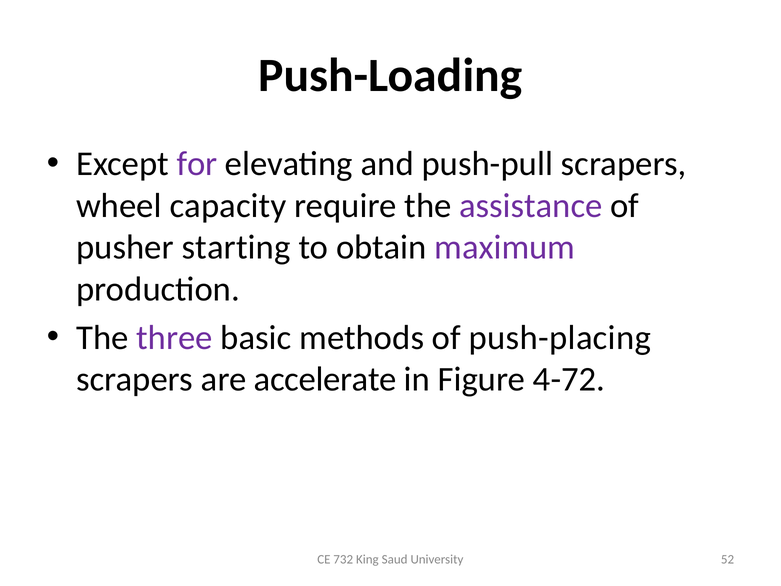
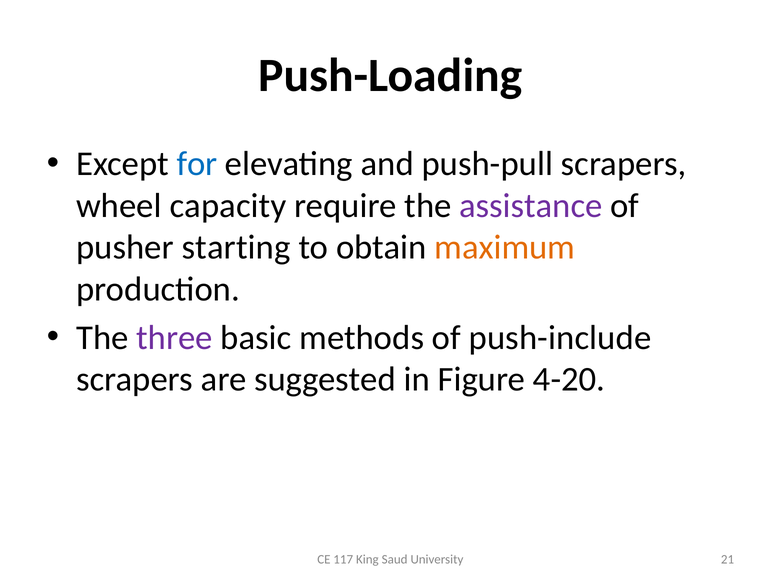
for colour: purple -> blue
maximum colour: purple -> orange
push-placing: push-placing -> push-include
accelerate: accelerate -> suggested
4-72: 4-72 -> 4-20
732: 732 -> 117
52: 52 -> 21
